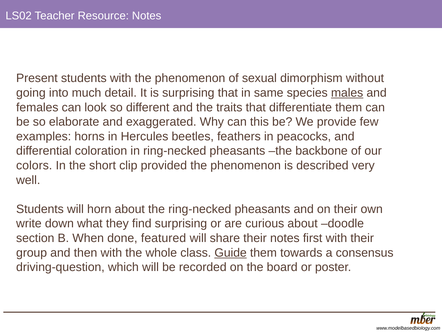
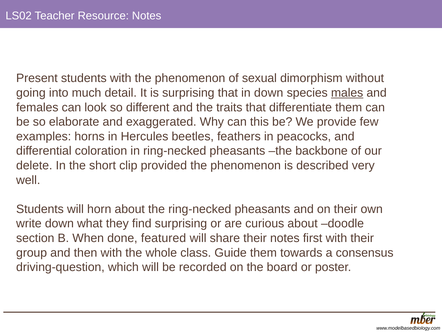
in same: same -> down
colors: colors -> delete
Guide underline: present -> none
